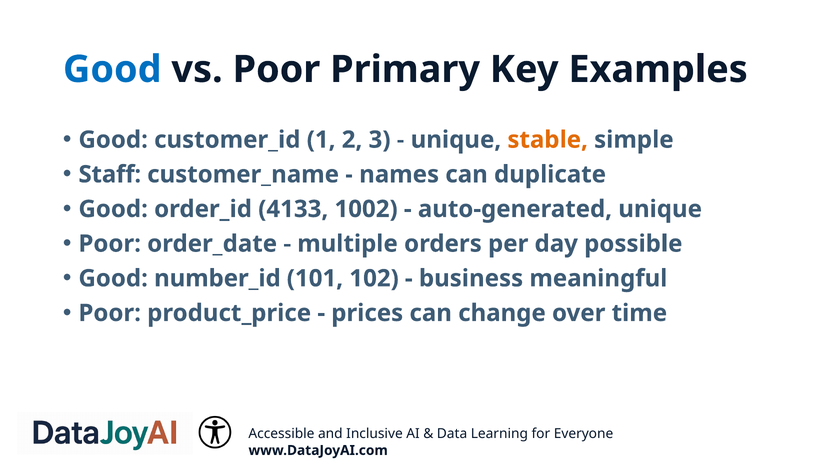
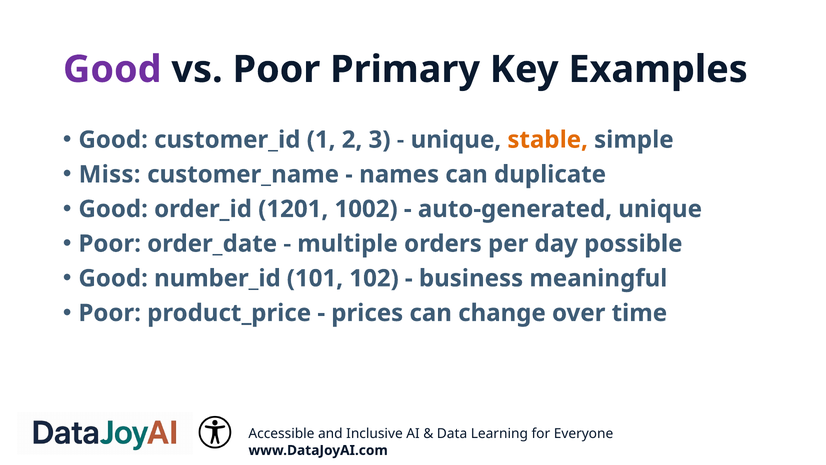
Good at (112, 69) colour: blue -> purple
Staff: Staff -> Miss
4133: 4133 -> 1201
